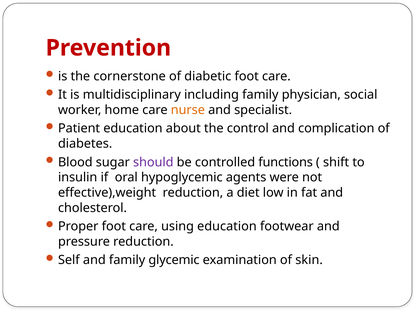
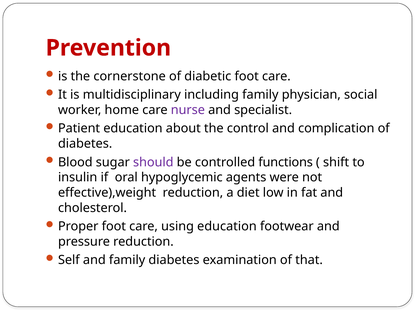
nurse colour: orange -> purple
family glycemic: glycemic -> diabetes
skin: skin -> that
